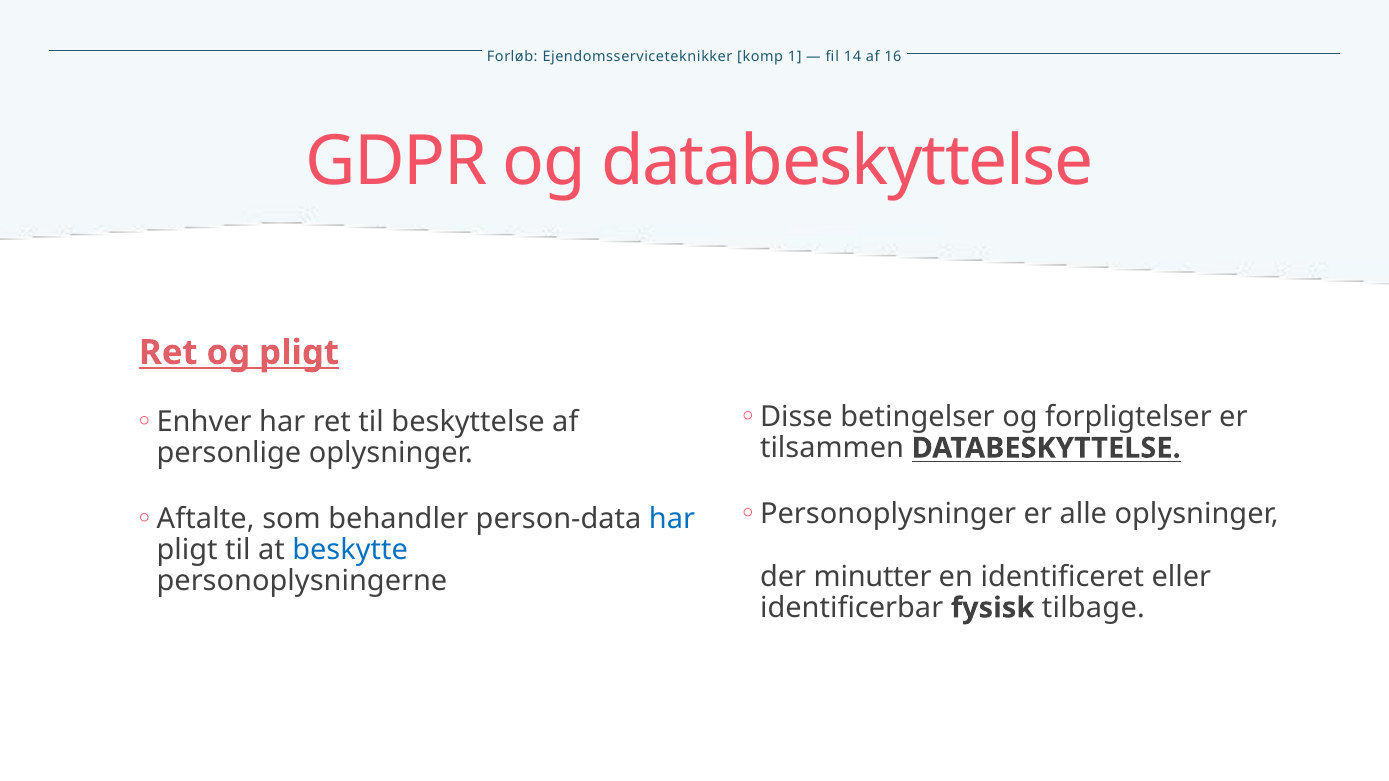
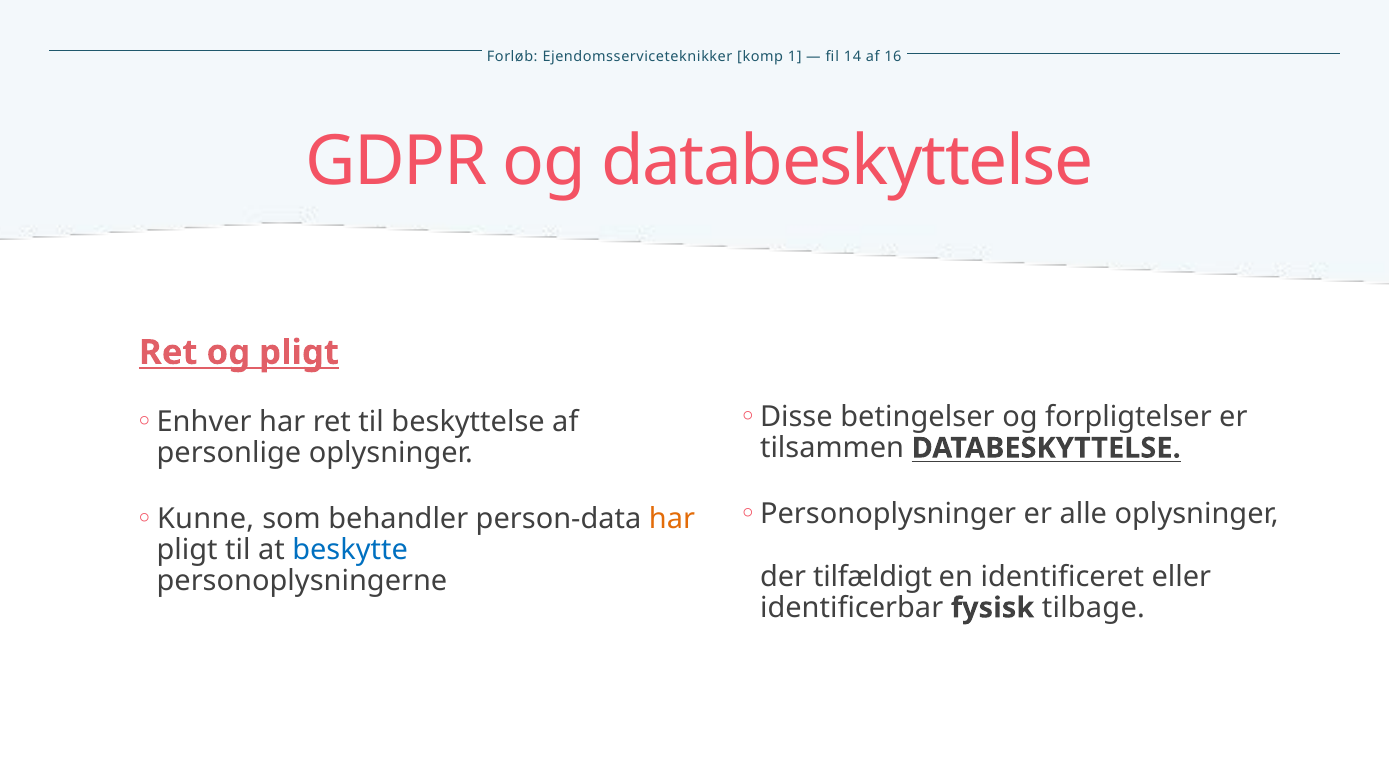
Aftalte: Aftalte -> Kunne
har at (672, 519) colour: blue -> orange
minutter: minutter -> tilfældigt
